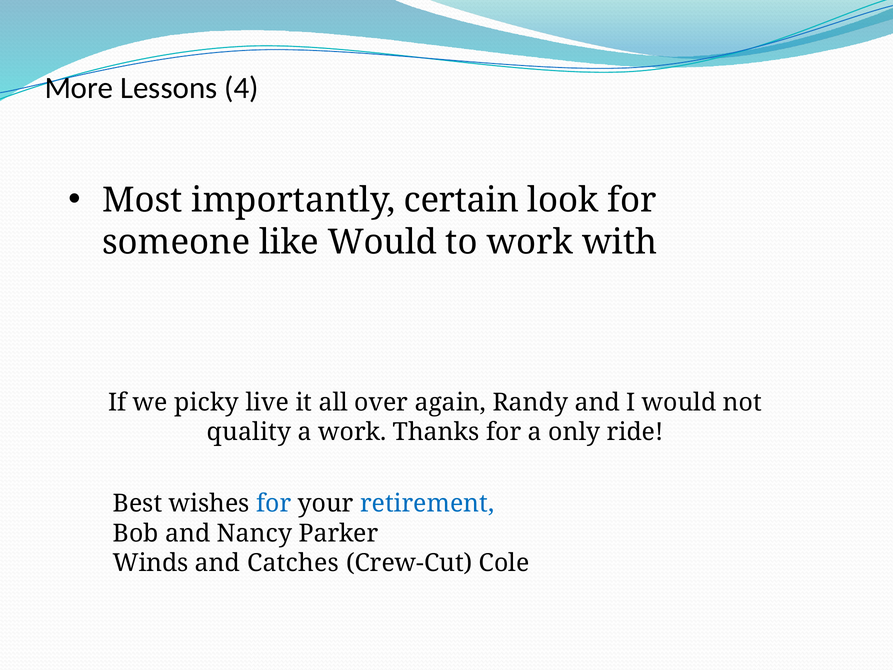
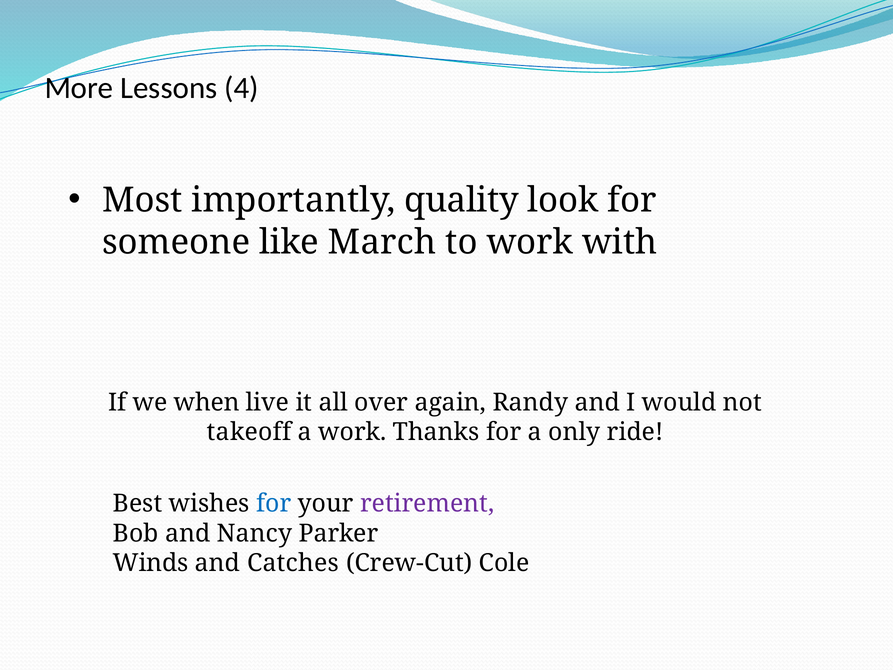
certain: certain -> quality
like Would: Would -> March
picky: picky -> when
quality: quality -> takeoff
retirement colour: blue -> purple
